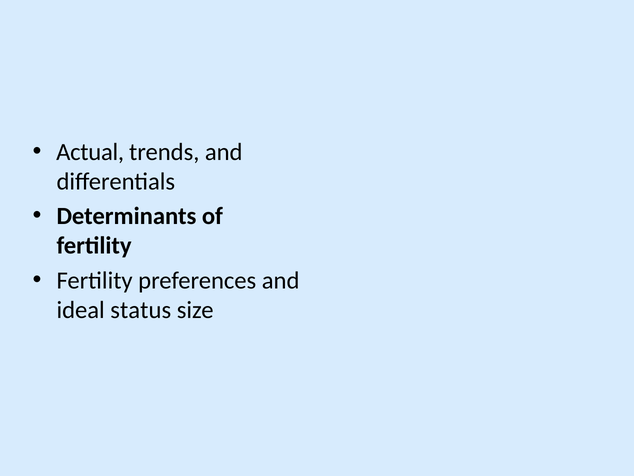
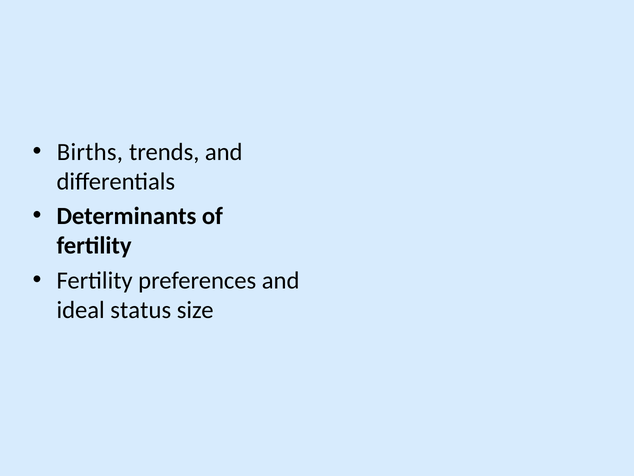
Actual: Actual -> Births
